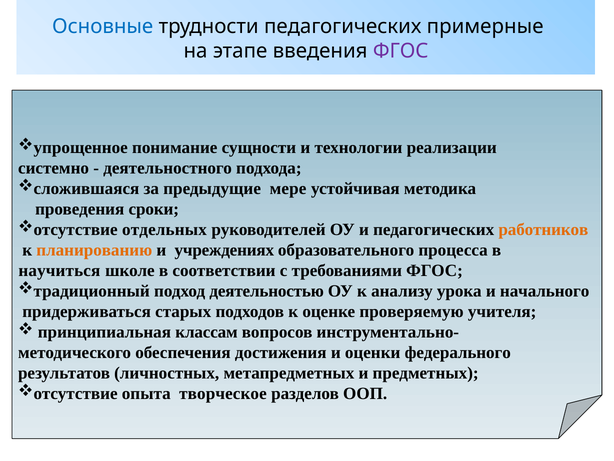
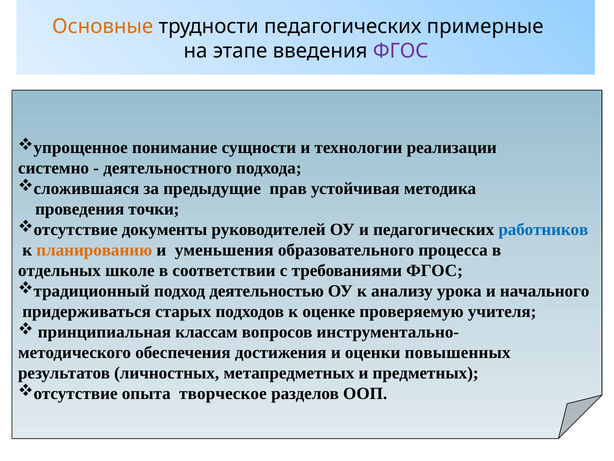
Основные colour: blue -> orange
мере: мере -> прав
сроки: сроки -> точки
отдельных: отдельных -> документы
работников colour: orange -> blue
учреждениях: учреждениях -> уменьшения
научиться: научиться -> отдельных
федерального: федерального -> повышенных
